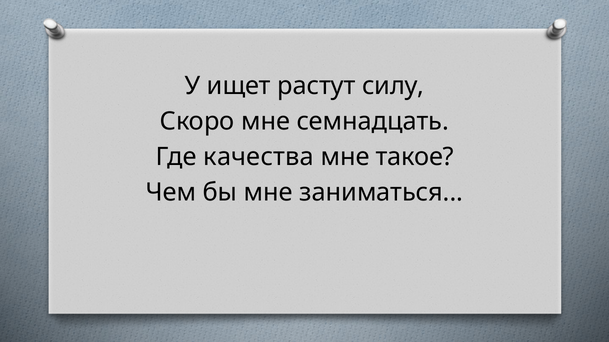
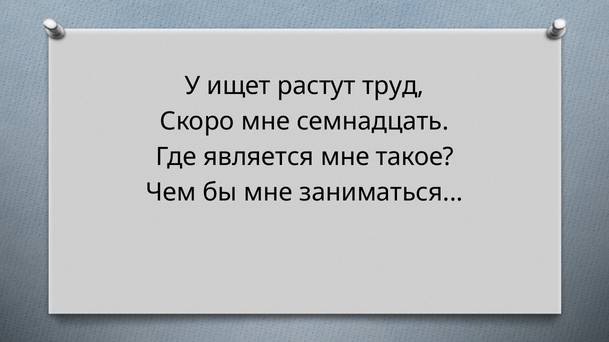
силу: силу -> труд
качества: качества -> является
